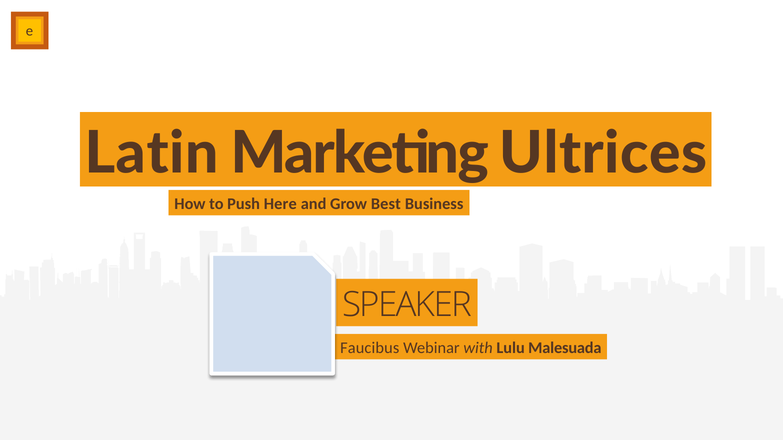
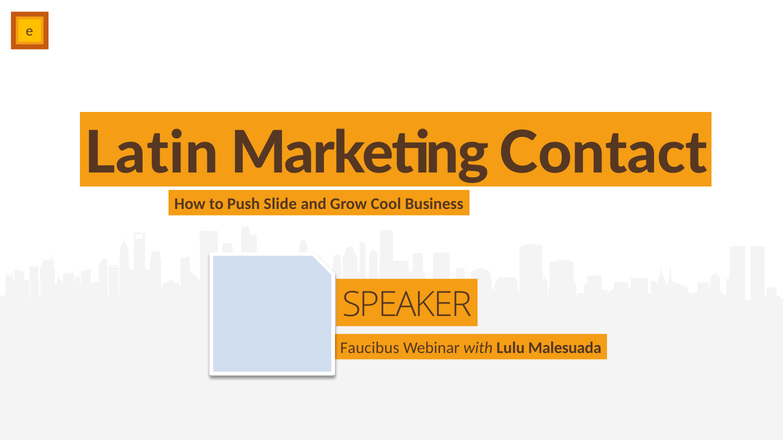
Ultrices: Ultrices -> Contact
Here: Here -> Slide
Best: Best -> Cool
